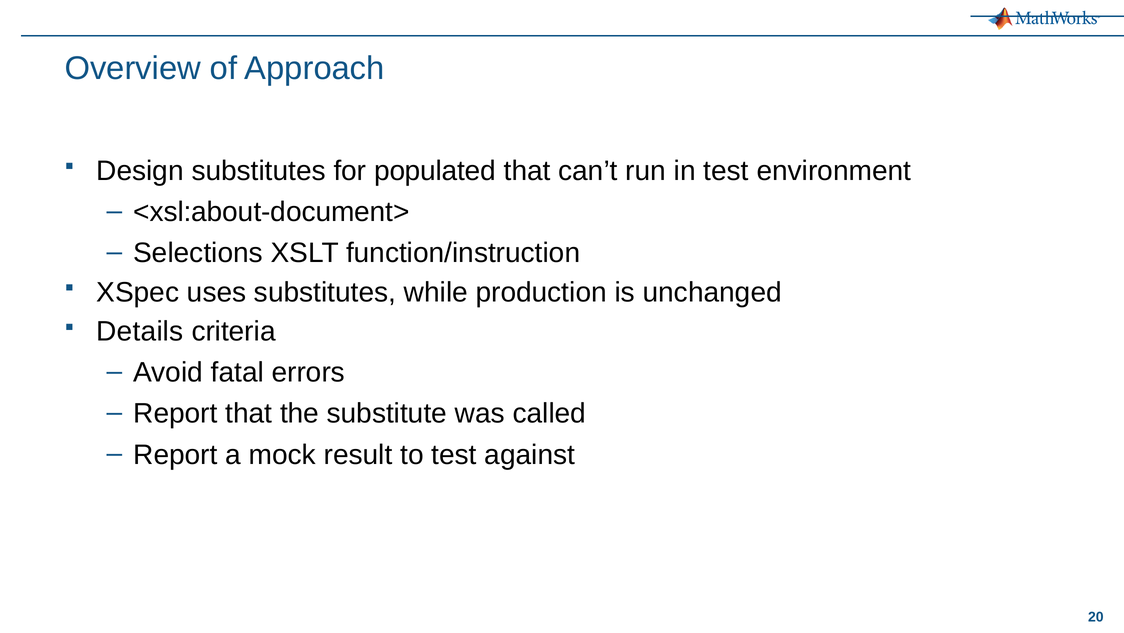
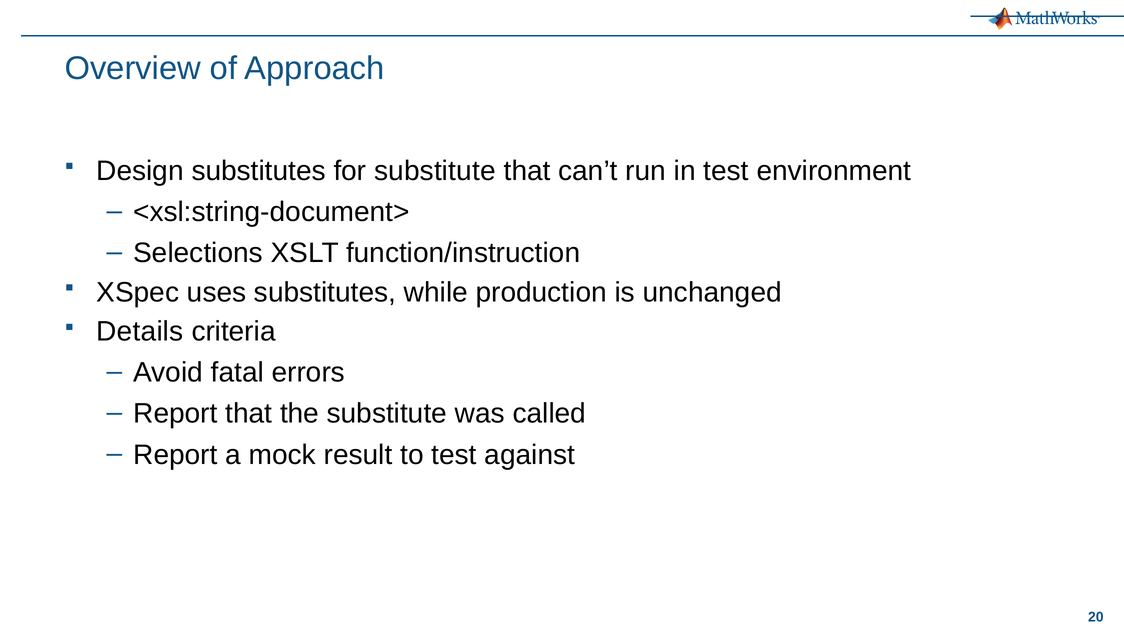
for populated: populated -> substitute
<xsl:about-document>: <xsl:about-document> -> <xsl:string-document>
